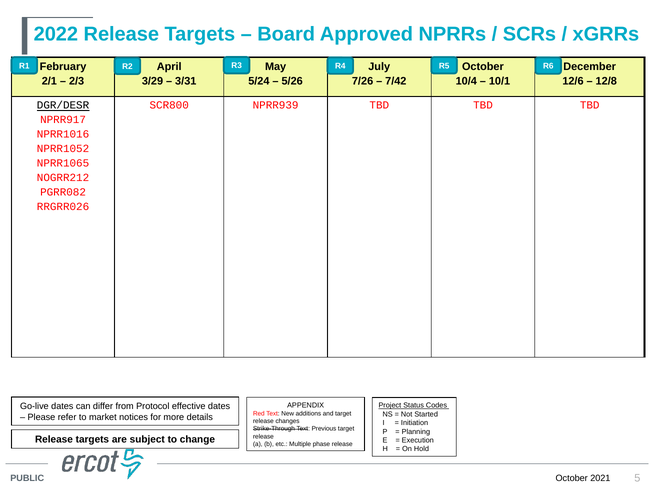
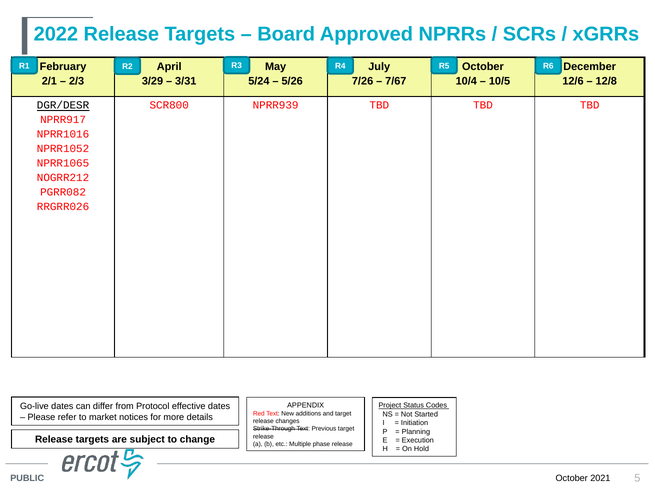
7/42: 7/42 -> 7/67
10/1: 10/1 -> 10/5
